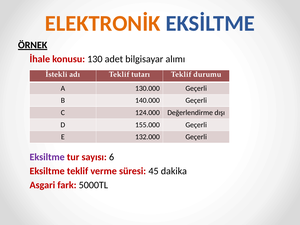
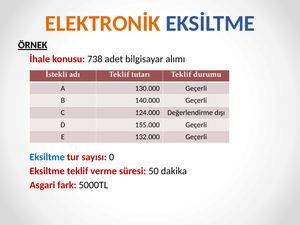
130: 130 -> 738
Eksiltme at (47, 157) colour: purple -> blue
6: 6 -> 0
45: 45 -> 50
